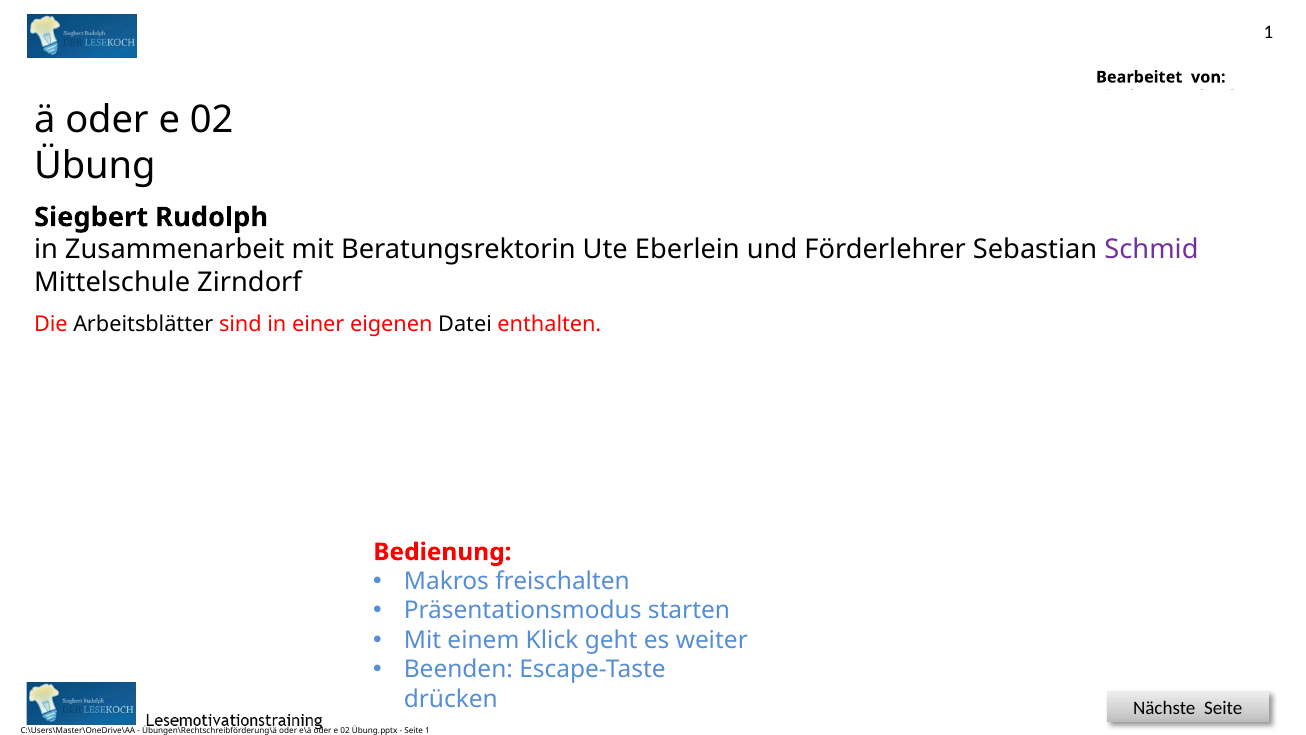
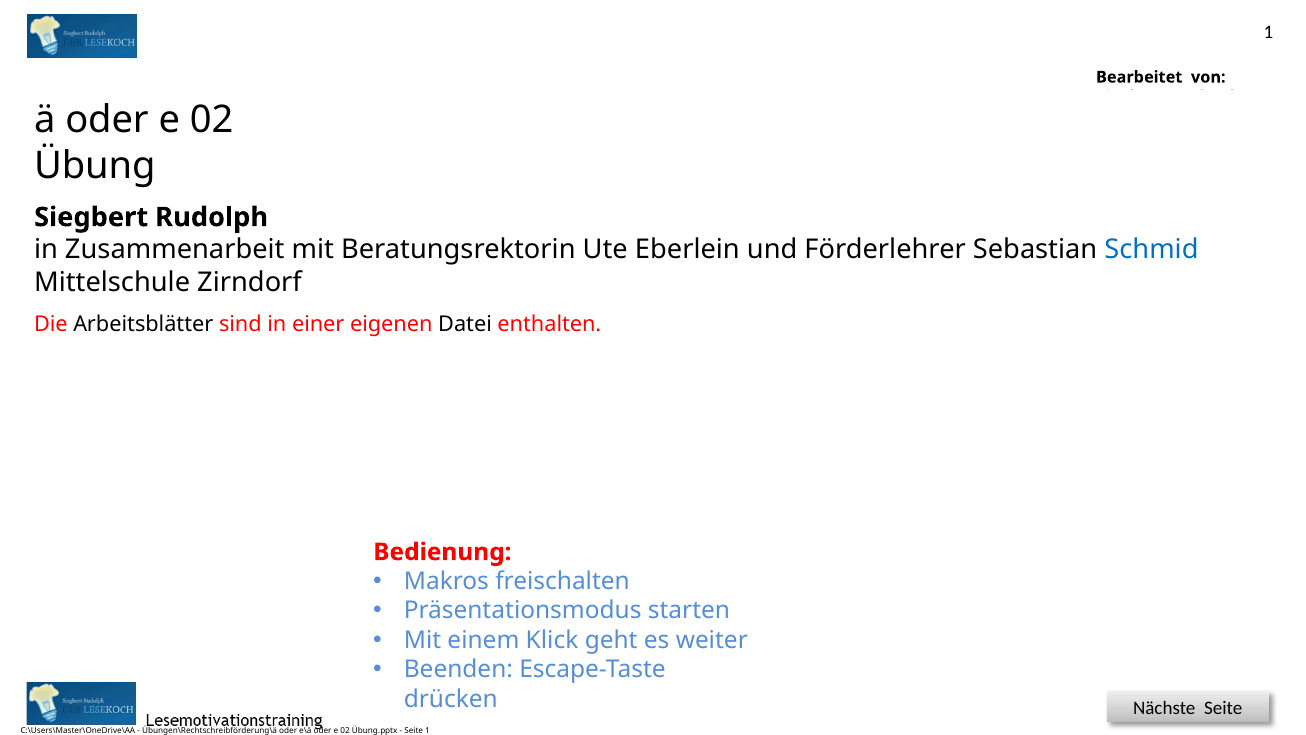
Schmid colour: purple -> blue
